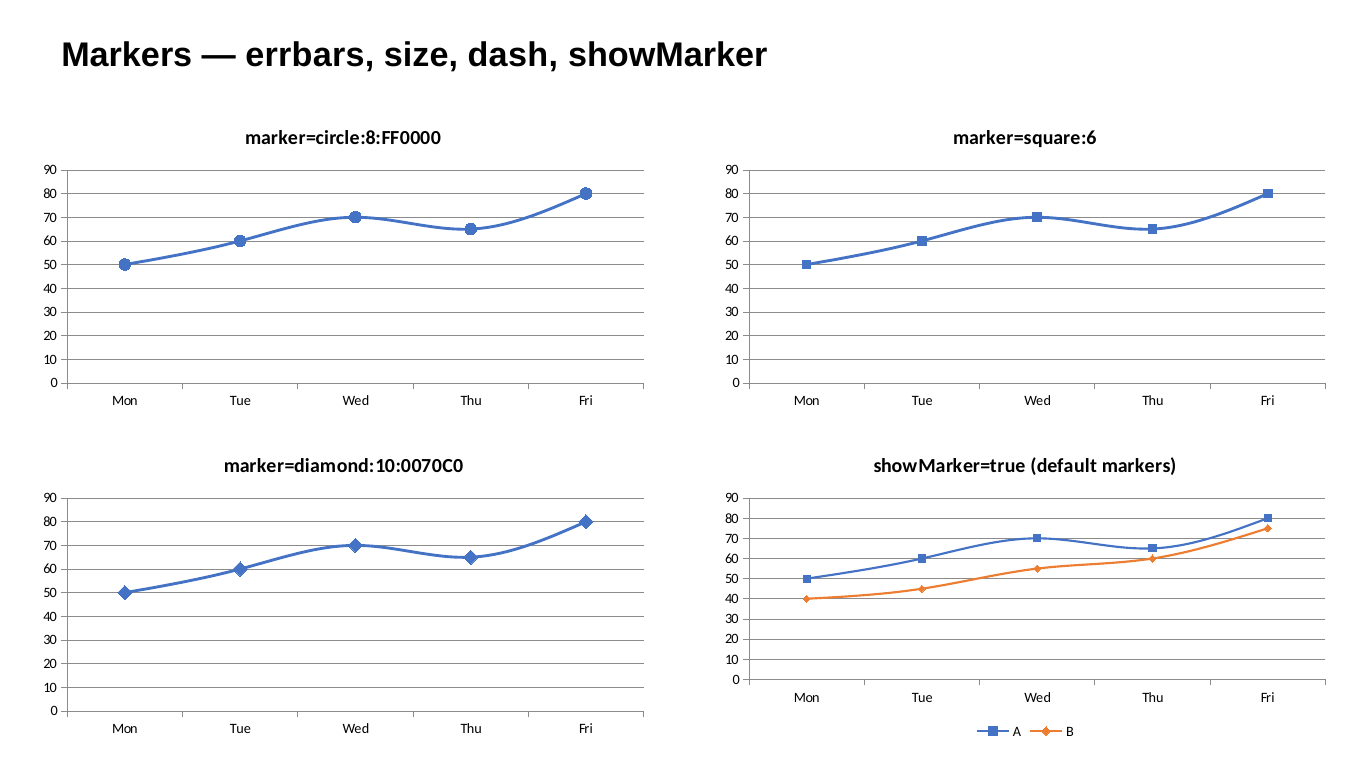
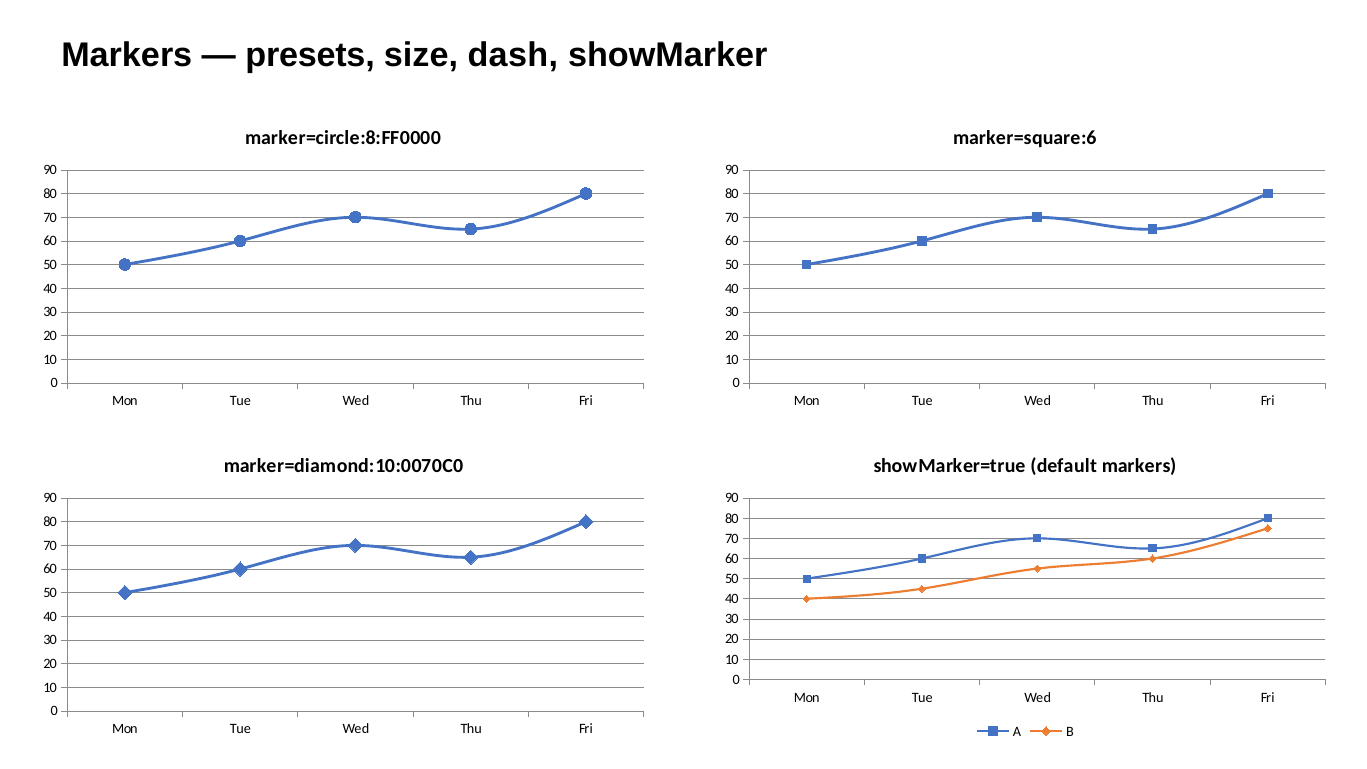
errbars: errbars -> presets
